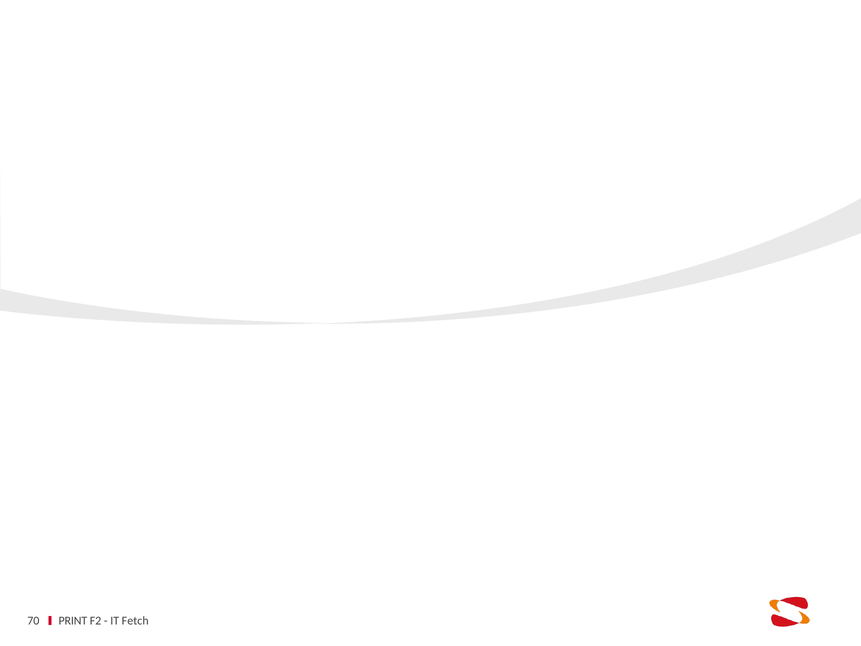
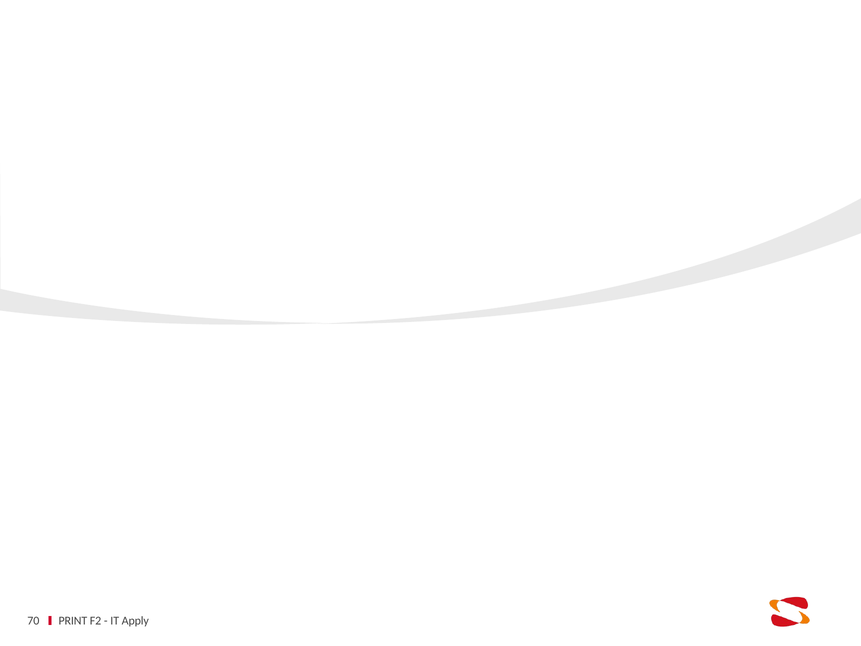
Fetch: Fetch -> Apply
